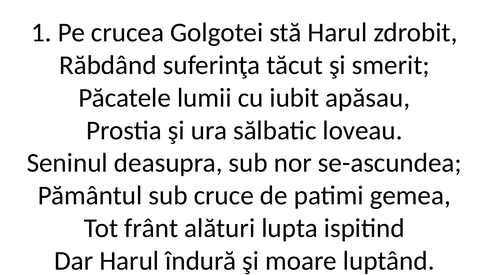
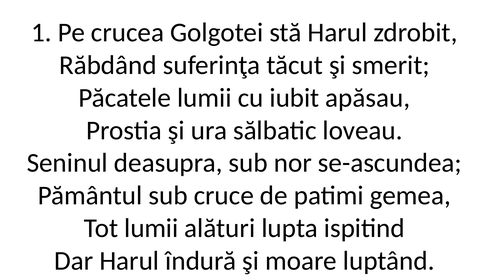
Tot frânt: frânt -> lumii
